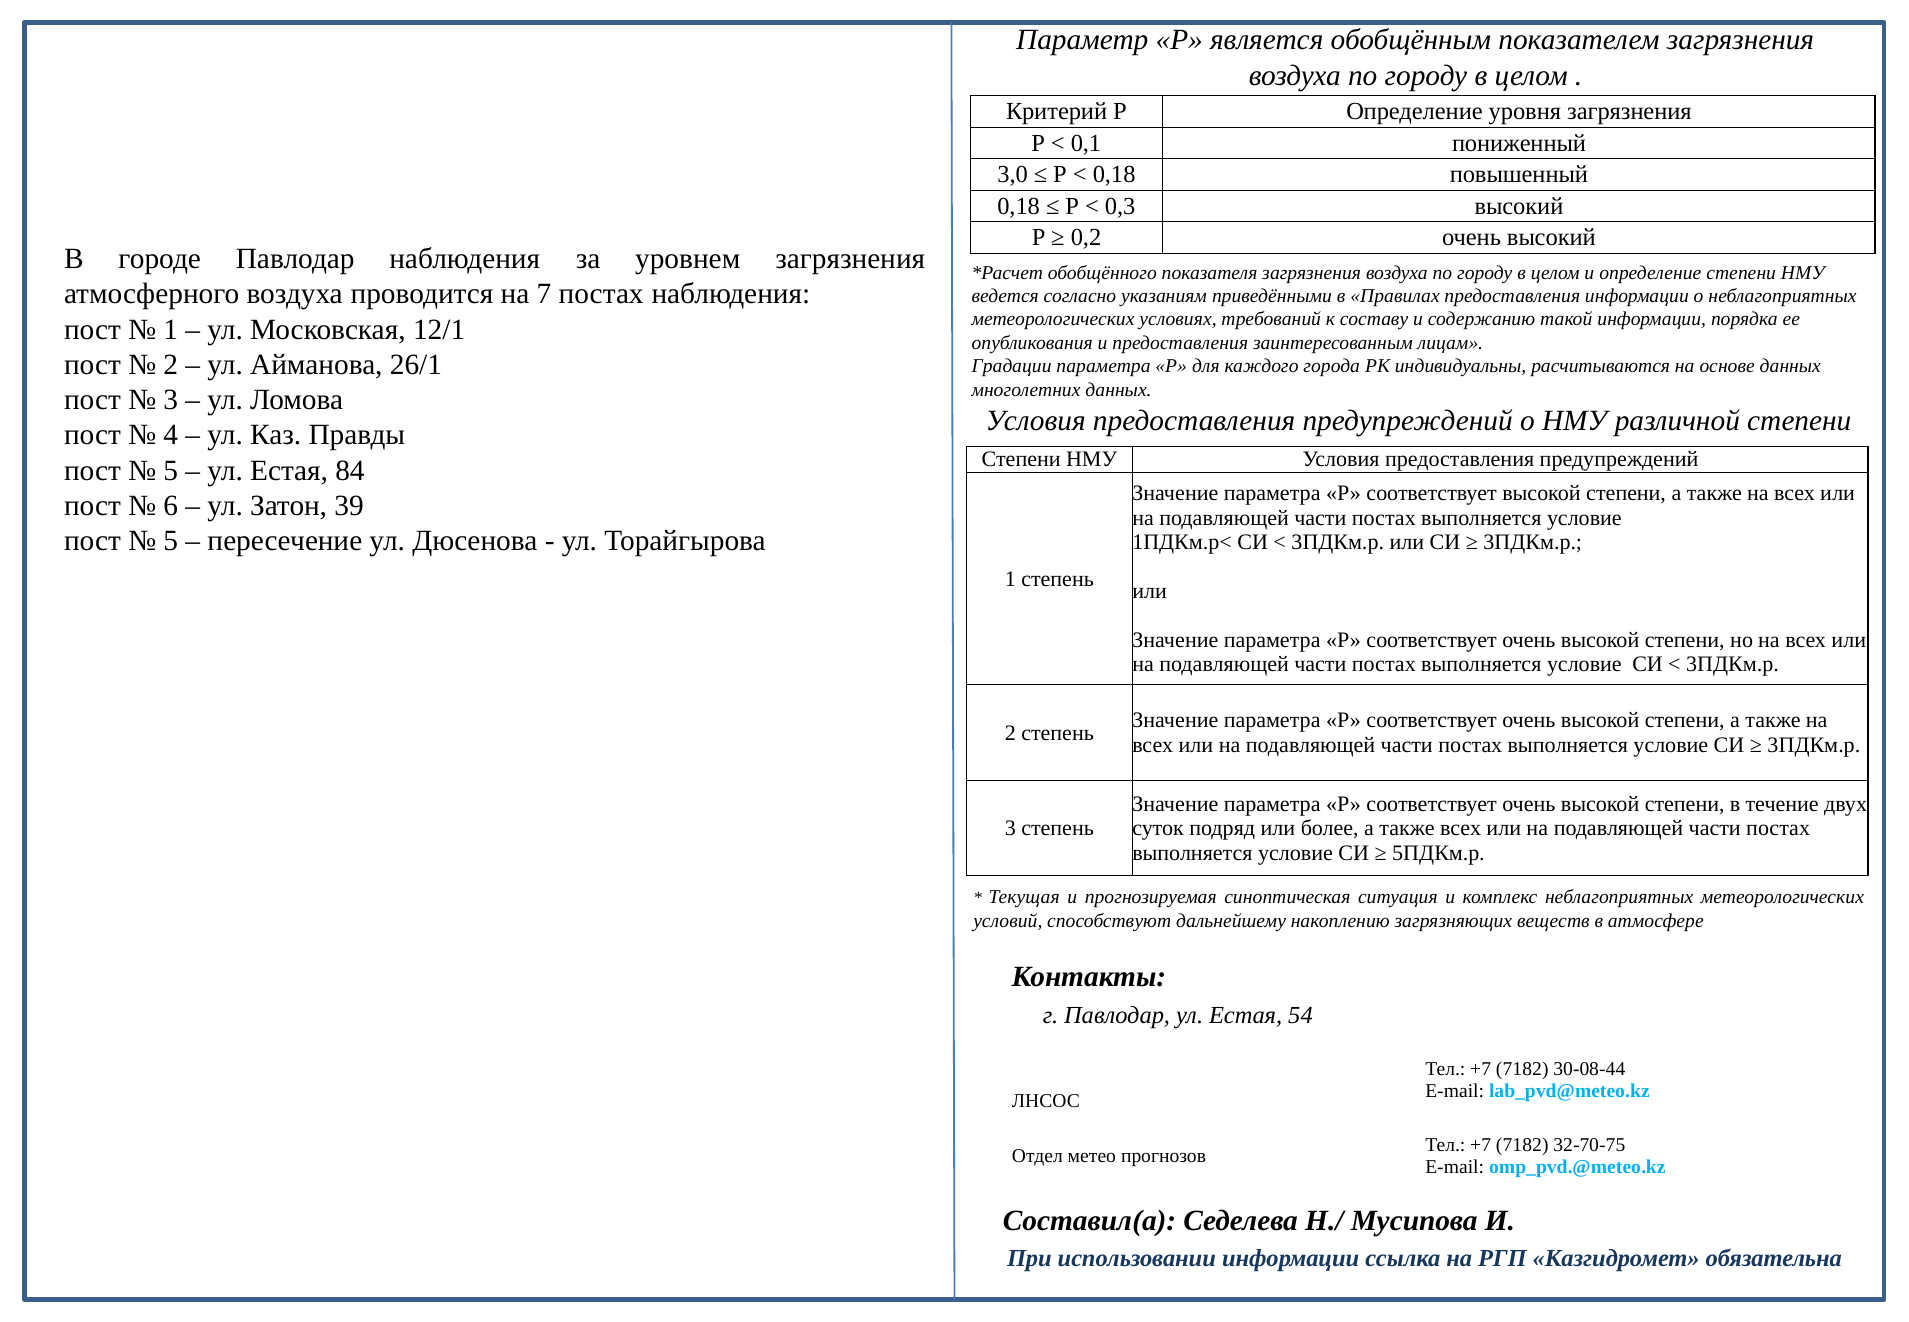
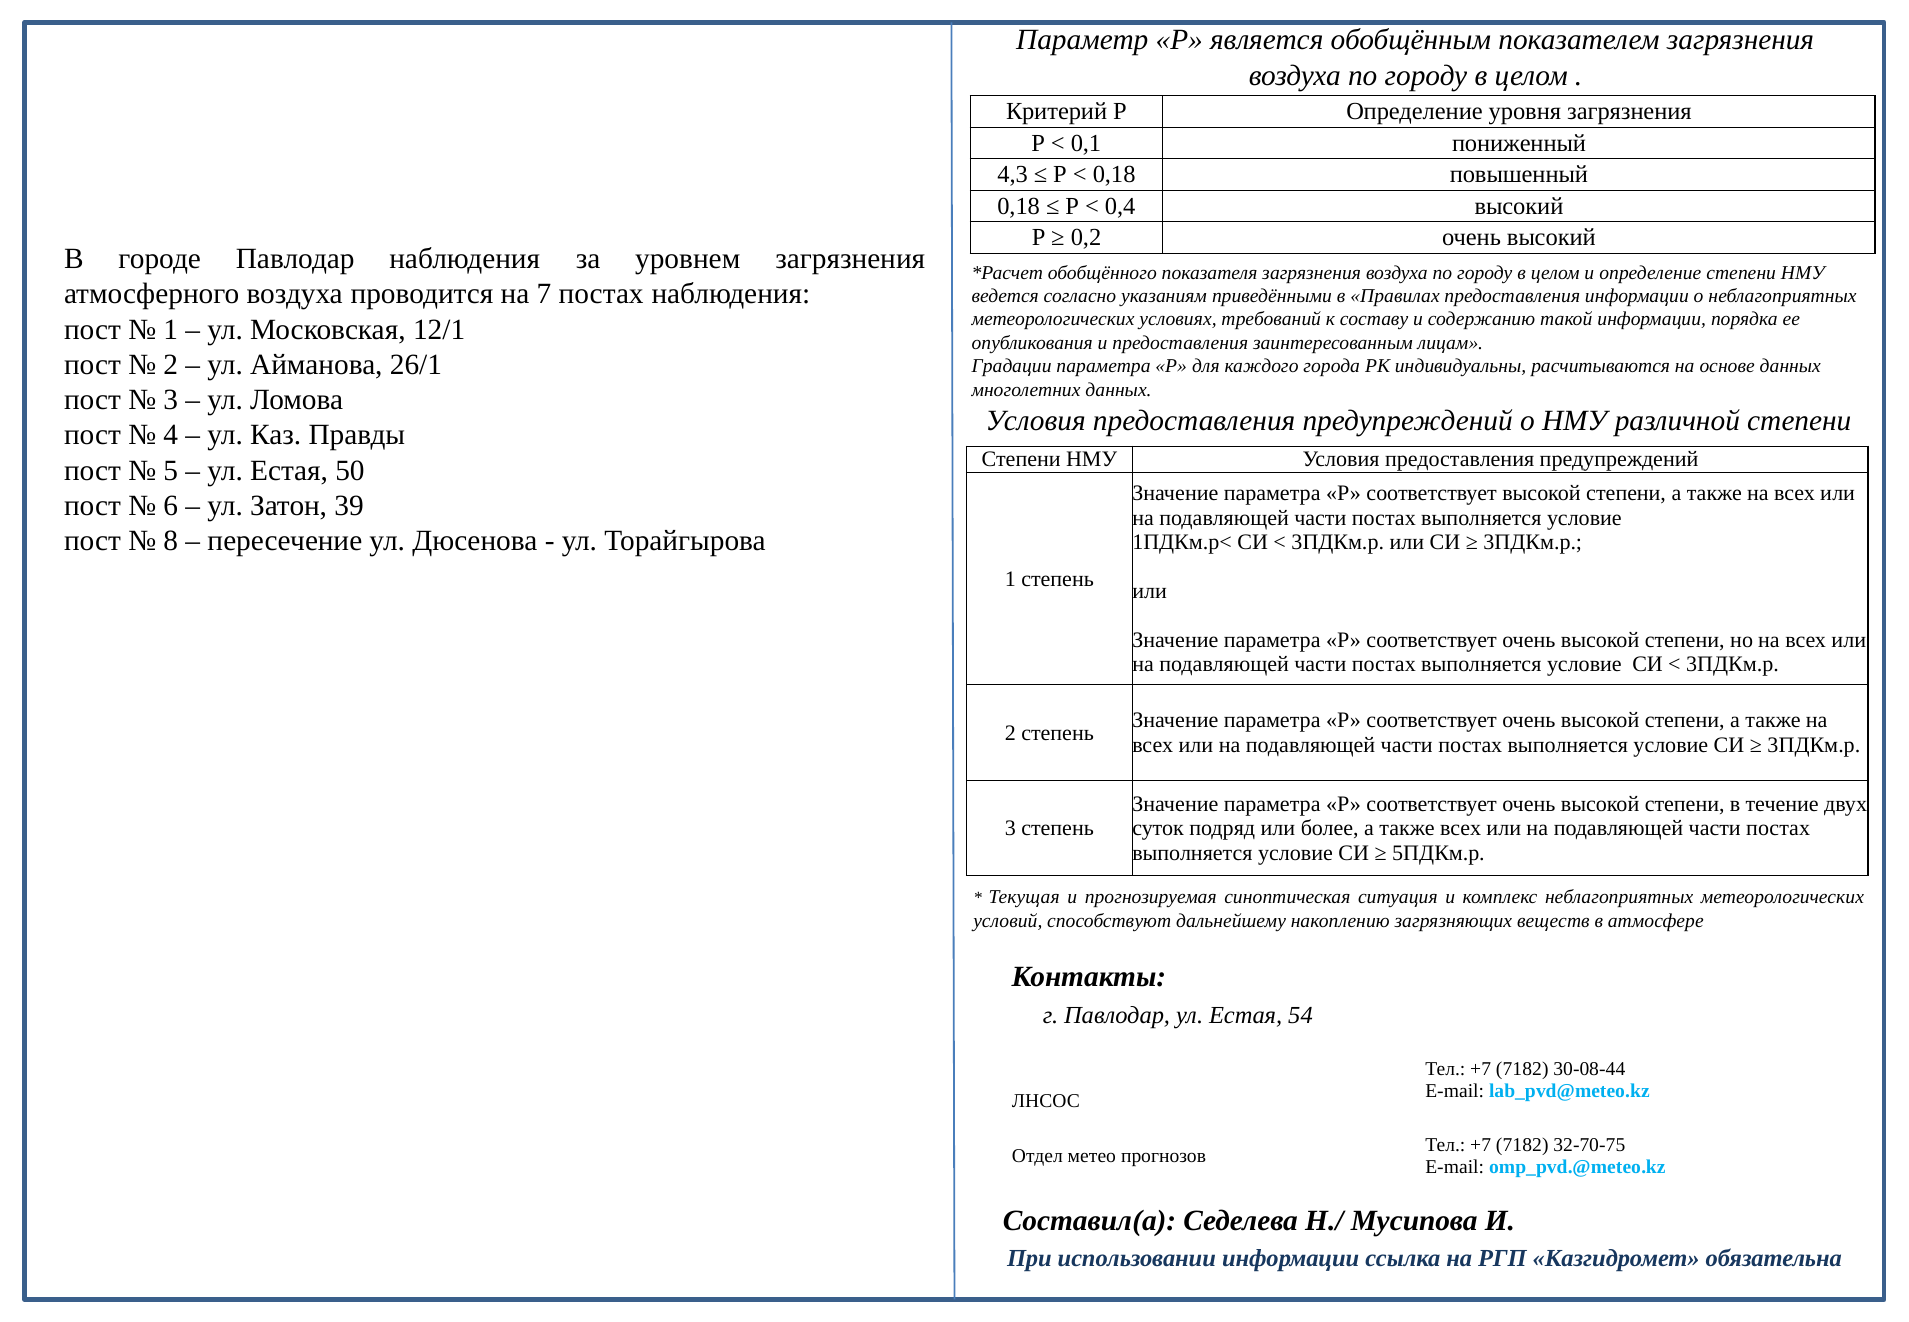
3,0: 3,0 -> 4,3
0,3: 0,3 -> 0,4
84: 84 -> 50
5 at (171, 541): 5 -> 8
